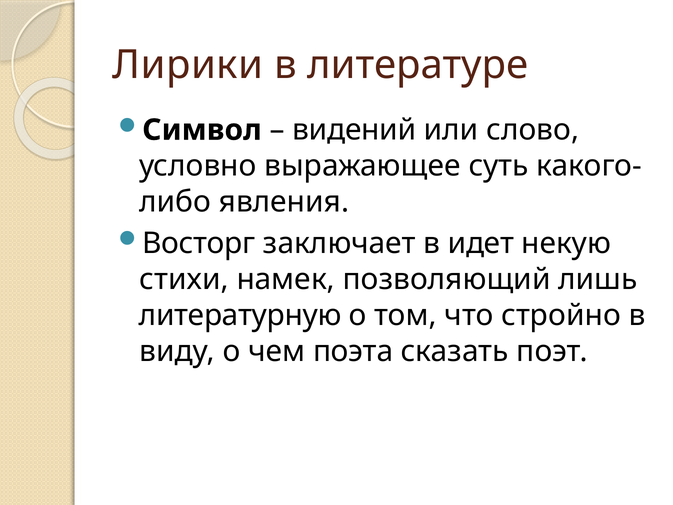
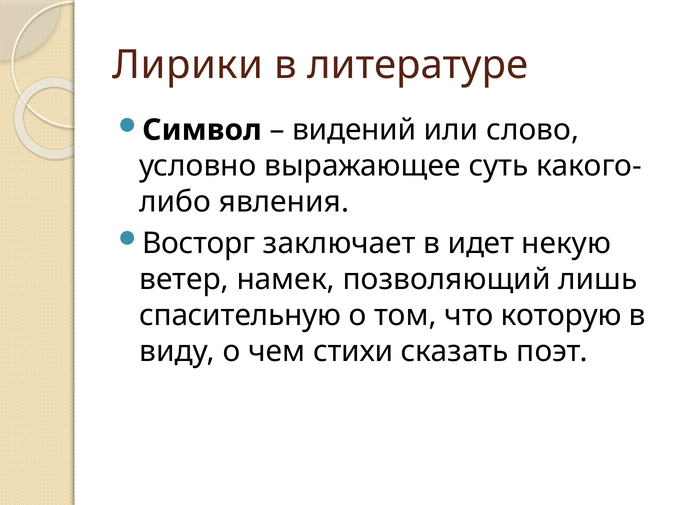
стихи: стихи -> ветер
литературную: литературную -> спасительную
стройно: стройно -> которую
поэта: поэта -> стихи
